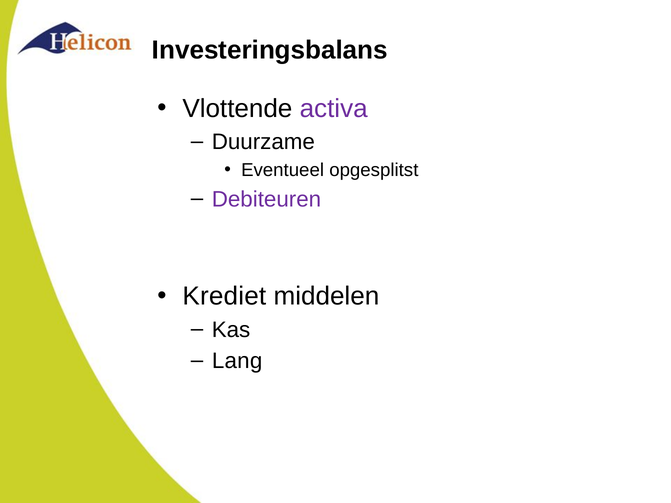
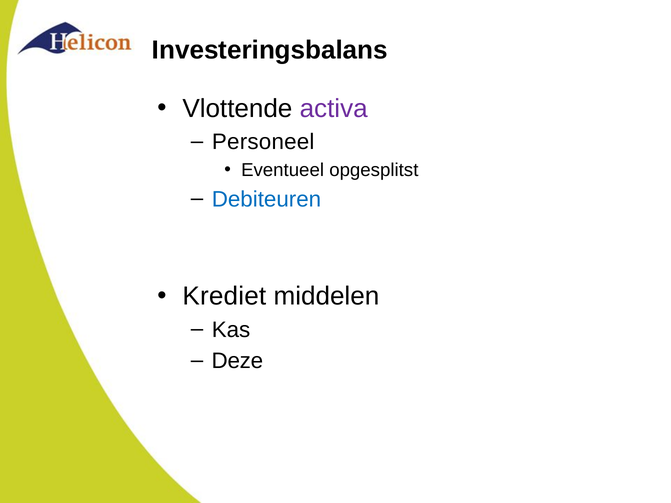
Duurzame: Duurzame -> Personeel
Debiteuren colour: purple -> blue
Lang: Lang -> Deze
